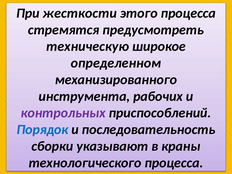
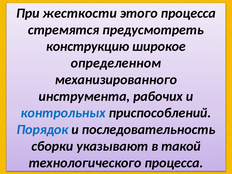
техническую: техническую -> конструкцию
контрольных colour: purple -> blue
краны: краны -> такой
